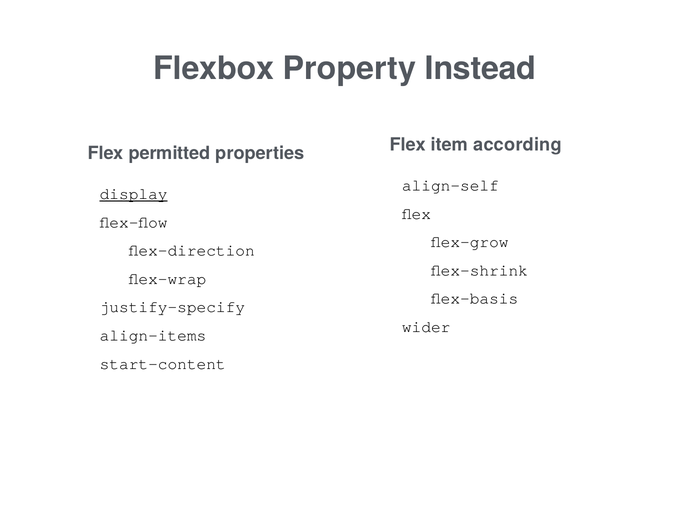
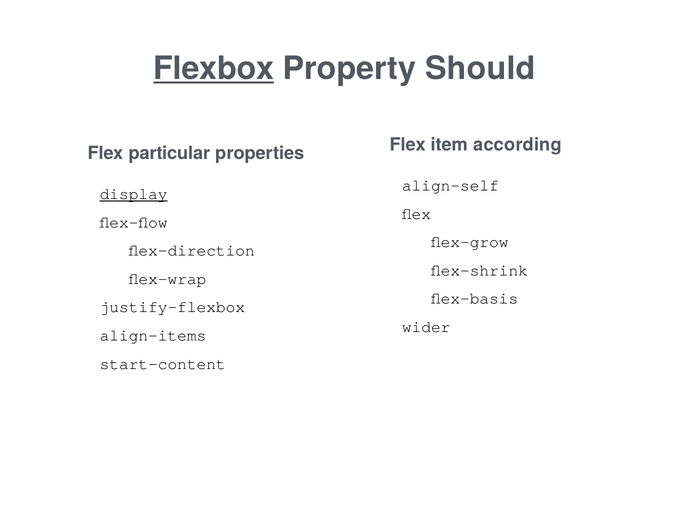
Flexbox underline: none -> present
Instead: Instead -> Should
permitted: permitted -> particular
justify-specify: justify-specify -> justify-flexbox
